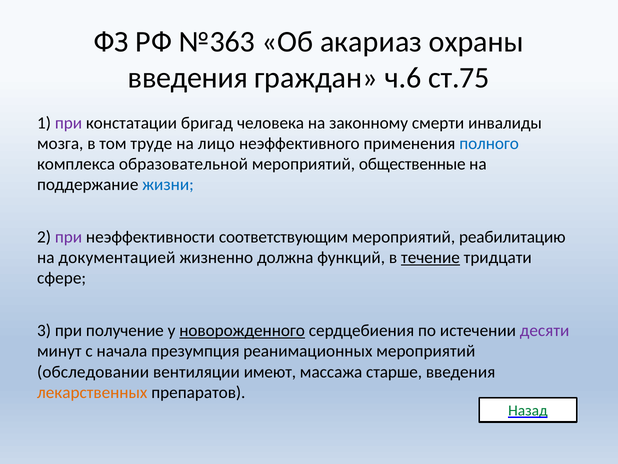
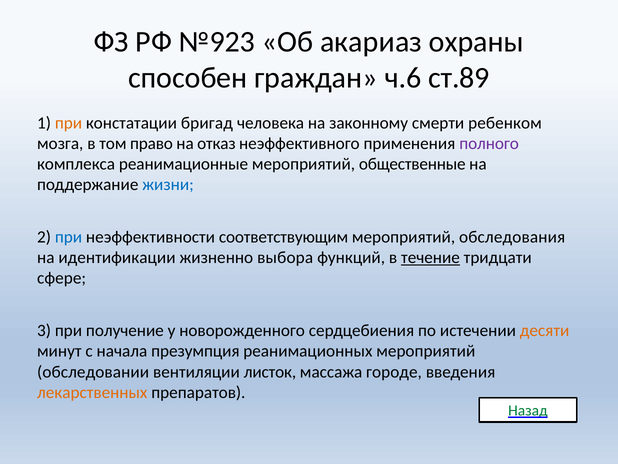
№363: №363 -> №923
введения at (188, 78): введения -> способен
ст.75: ст.75 -> ст.89
при at (68, 123) colour: purple -> orange
инвалиды: инвалиды -> ребенком
труде: труде -> право
лицо: лицо -> отказ
полного colour: blue -> purple
образовательной: образовательной -> реанимационные
при at (68, 237) colour: purple -> blue
реабилитацию: реабилитацию -> обследования
документацией: документацией -> идентификации
должна: должна -> выбора
новорожденного underline: present -> none
десяти colour: purple -> orange
имеют: имеют -> листок
старше: старше -> городе
